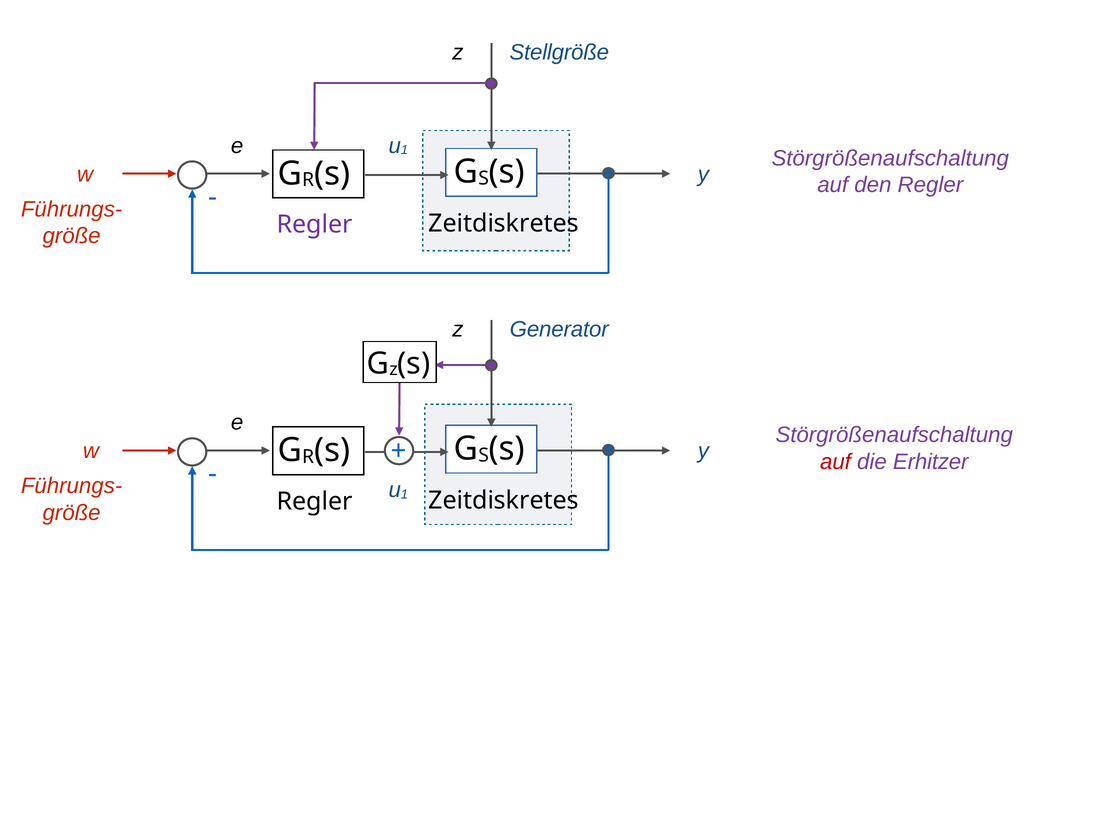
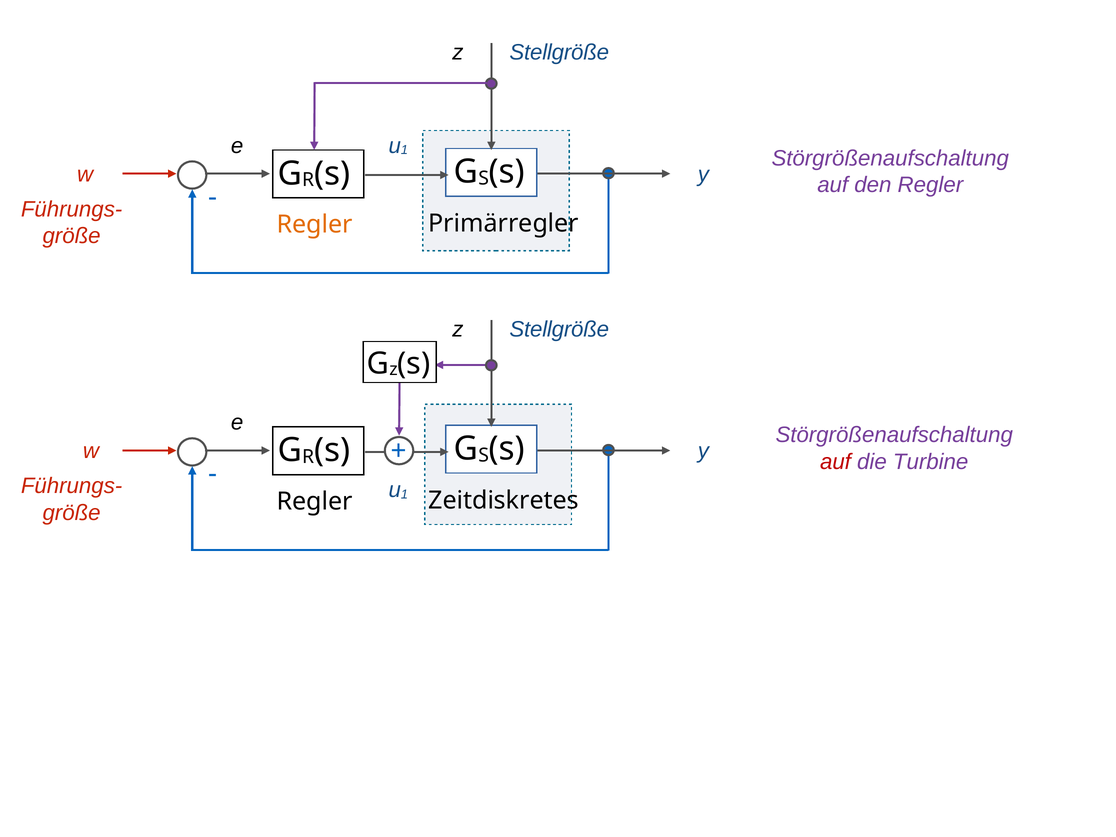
Zeitdiskretes at (504, 224): Zeitdiskretes -> Primärregler
Regler at (315, 225) colour: purple -> orange
Generator at (559, 329): Generator -> Stellgröße
Erhitzer: Erhitzer -> Turbine
